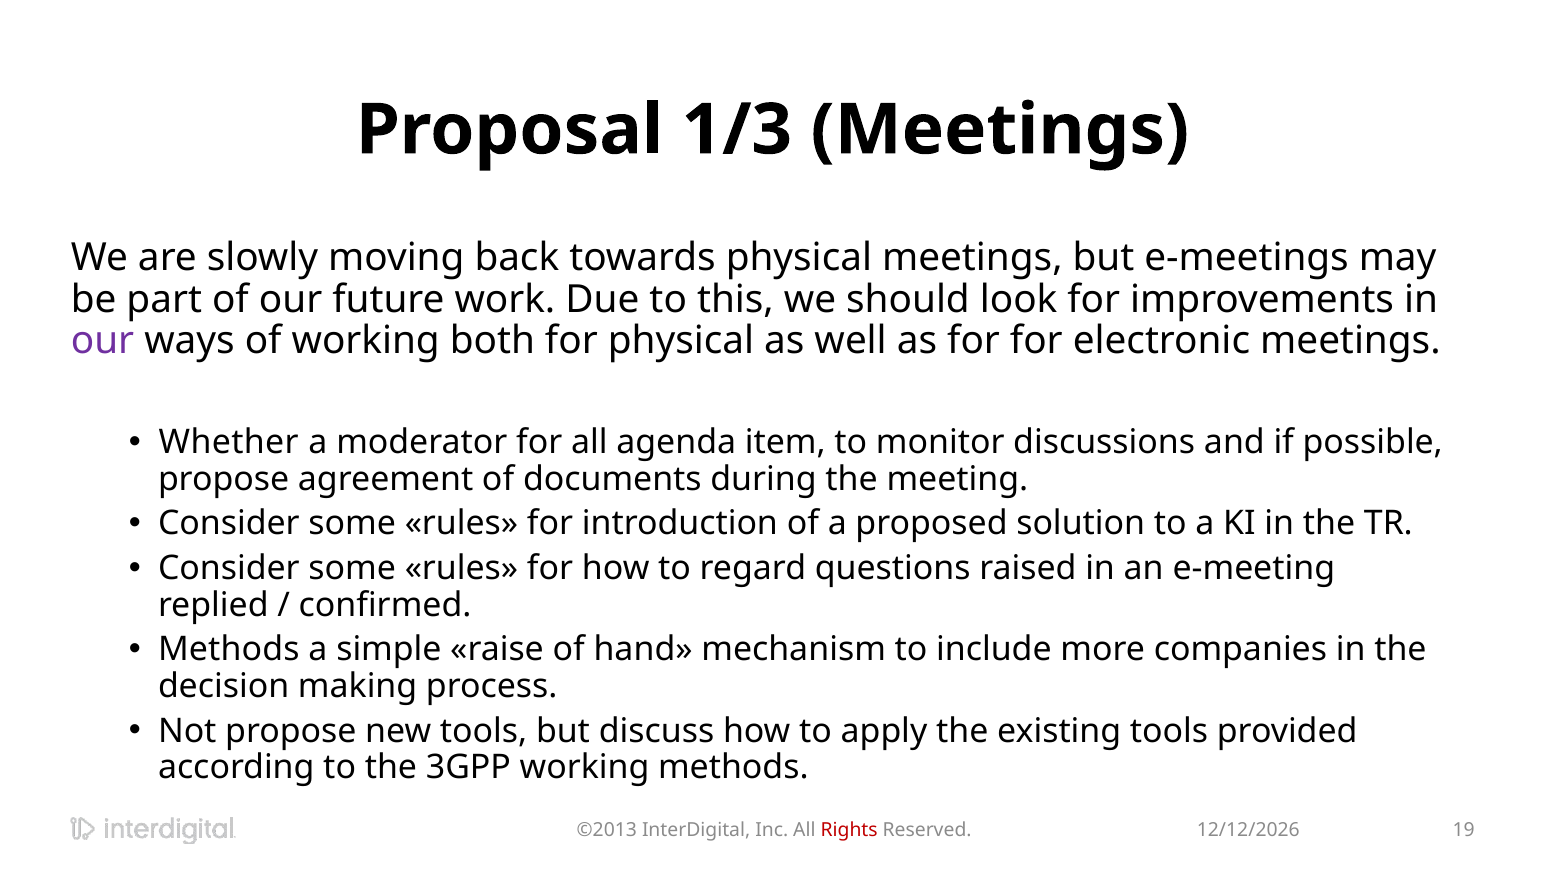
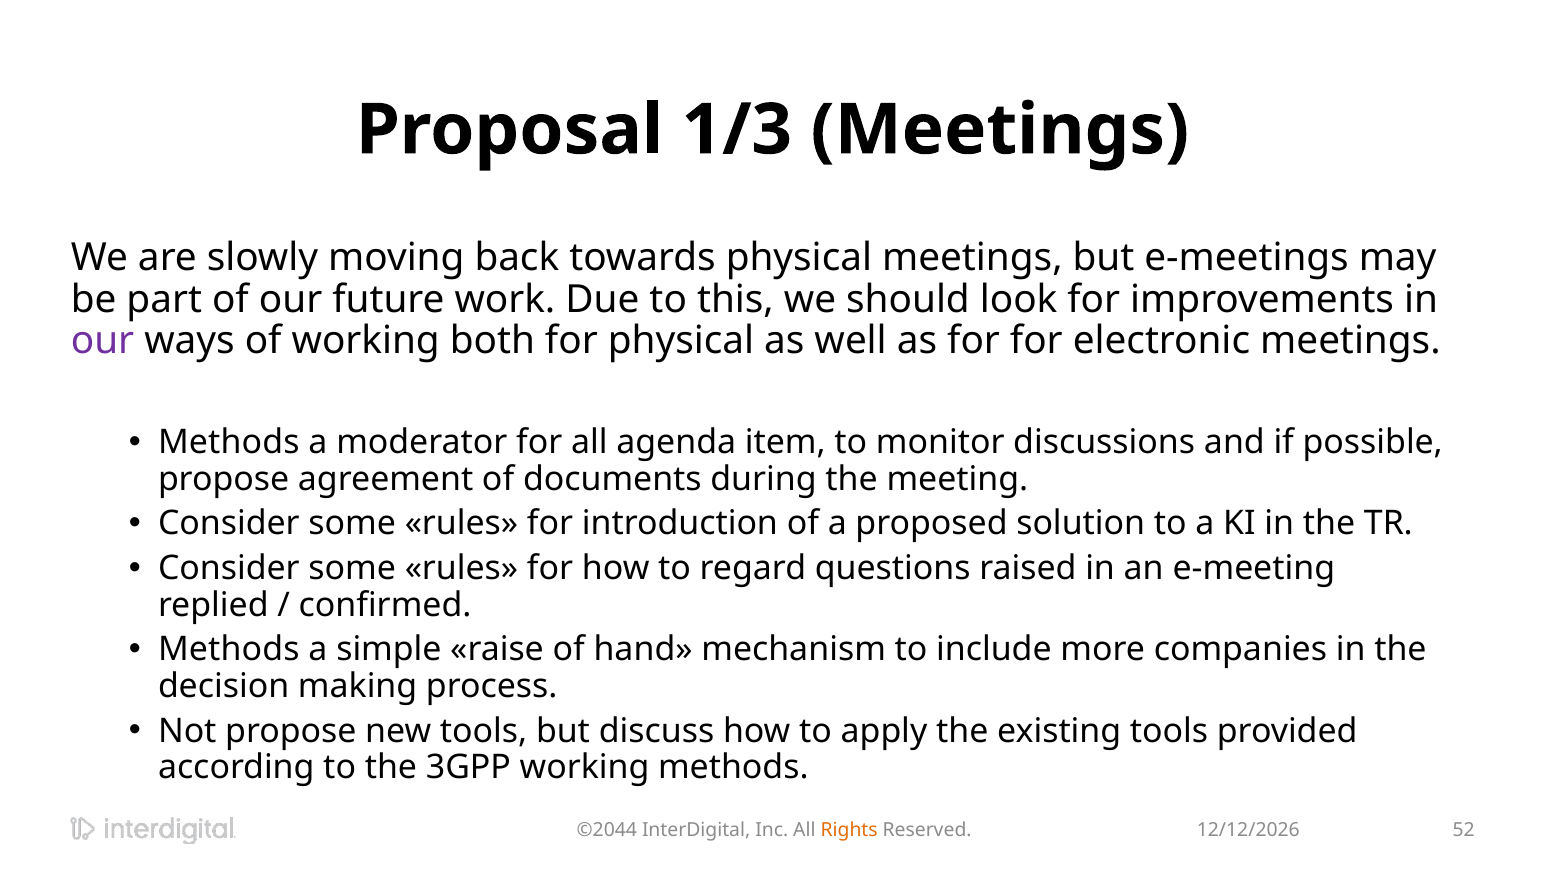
Whether at (229, 443): Whether -> Methods
©2013: ©2013 -> ©2044
Rights colour: red -> orange
19: 19 -> 52
